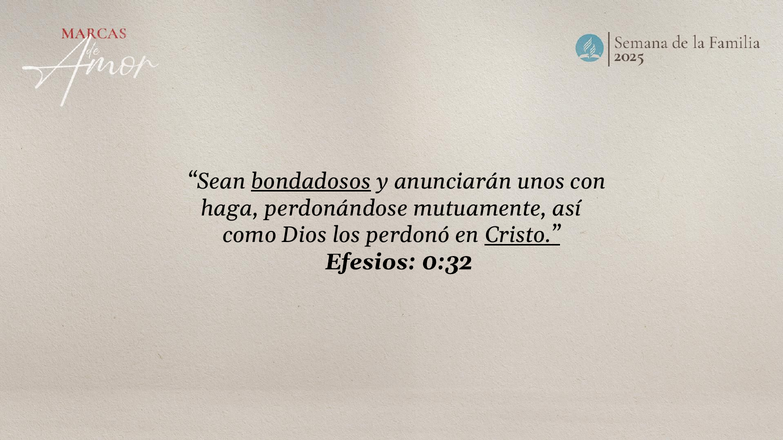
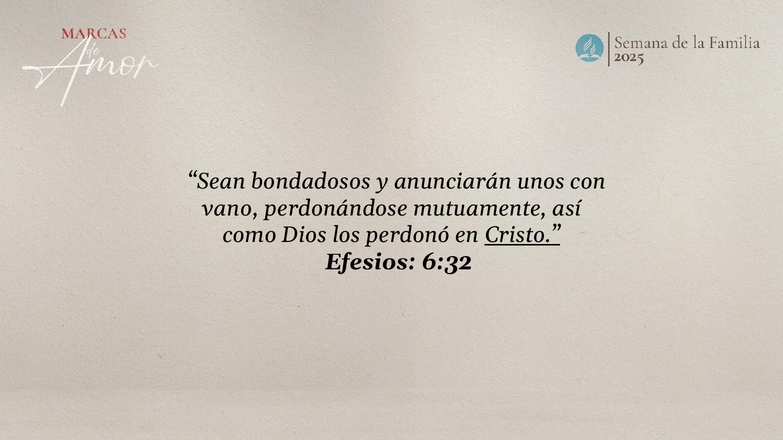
bondadosos underline: present -> none
haga: haga -> vano
0:32: 0:32 -> 6:32
